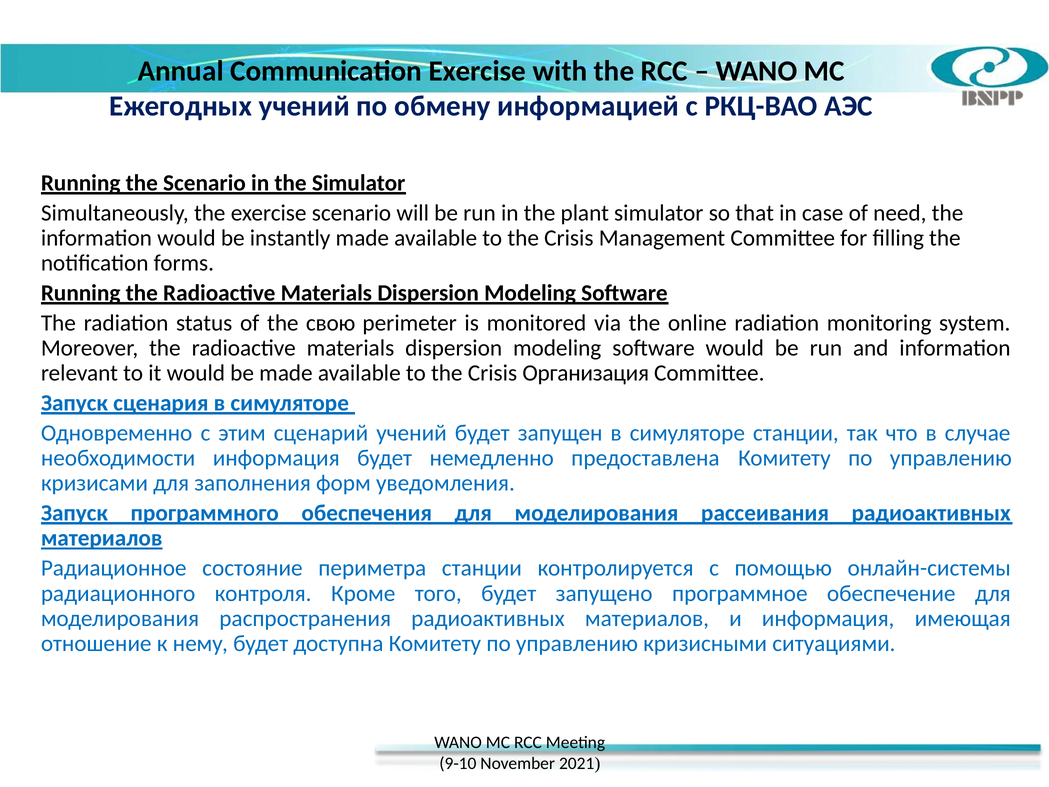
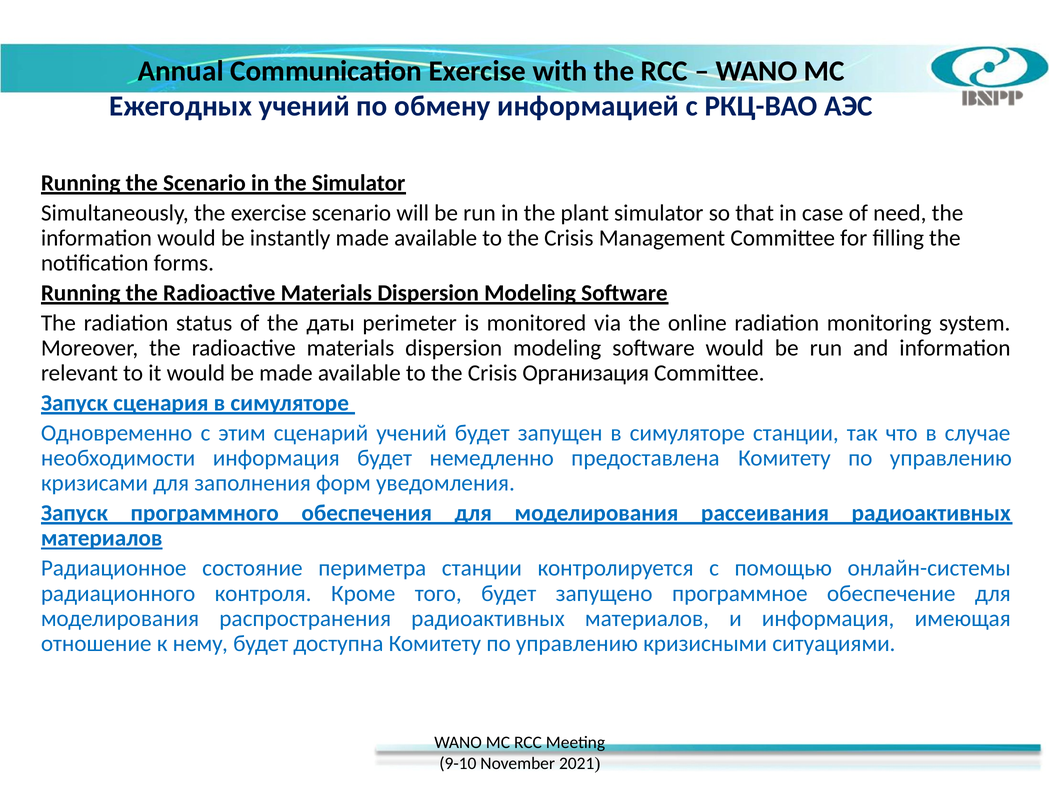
свою: свою -> даты
